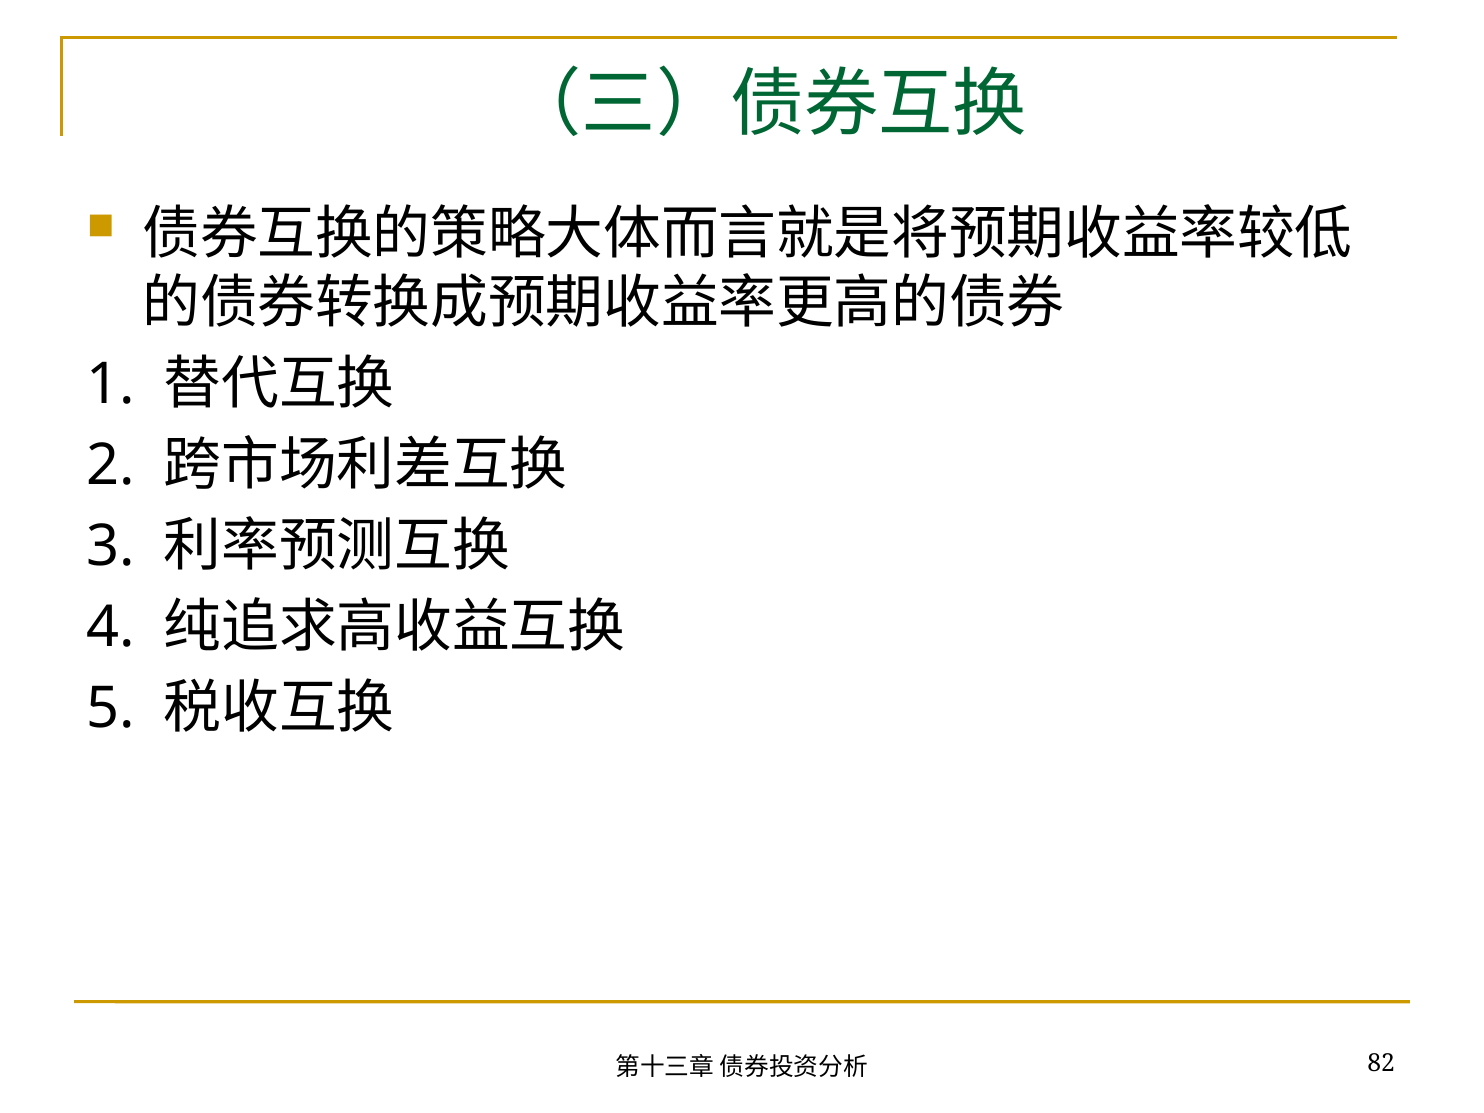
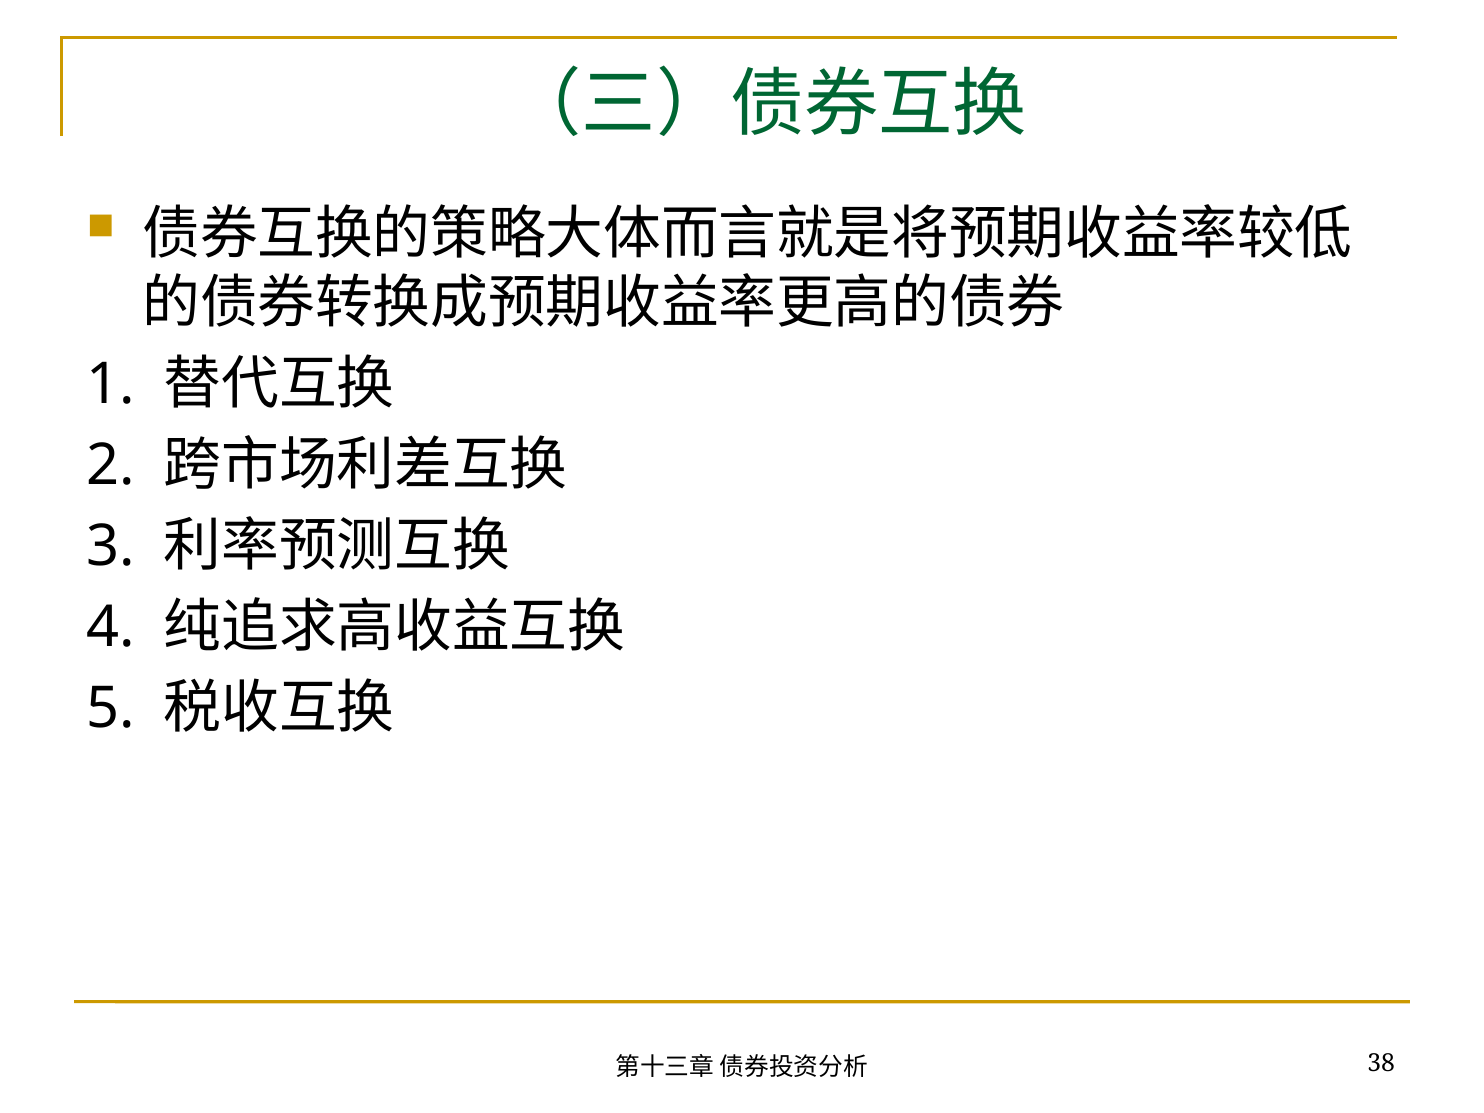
82: 82 -> 38
